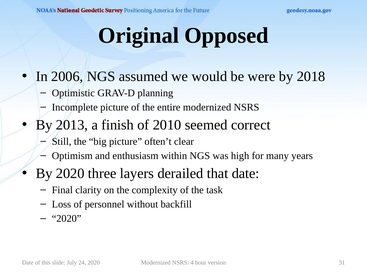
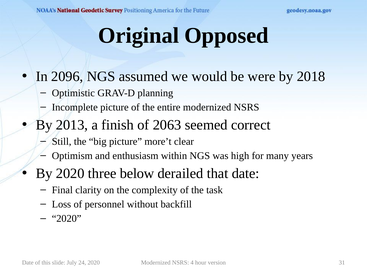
2006: 2006 -> 2096
2010: 2010 -> 2063
often’t: often’t -> more’t
layers: layers -> below
